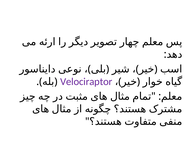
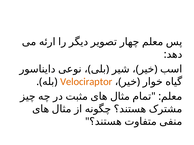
Velociraptor colour: purple -> orange
